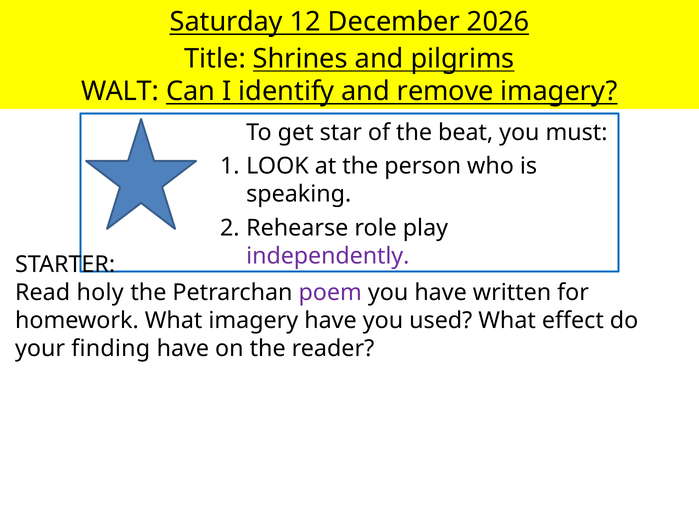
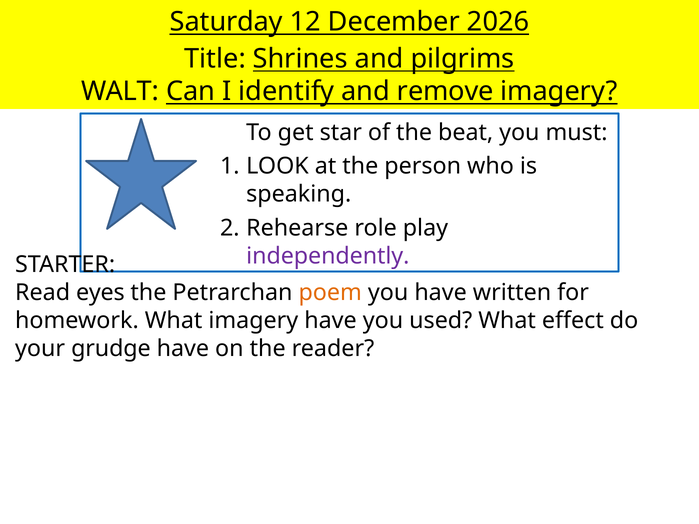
holy: holy -> eyes
poem colour: purple -> orange
finding: finding -> grudge
